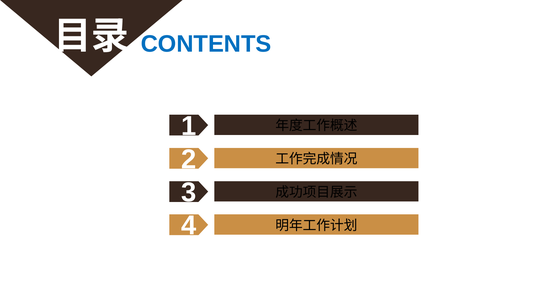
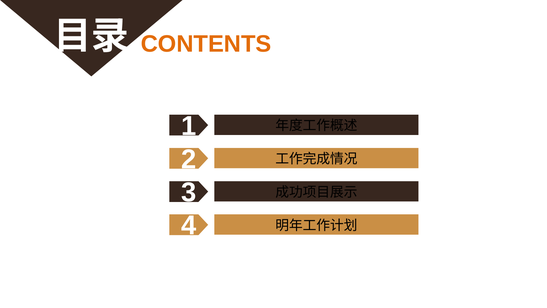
CONTENTS colour: blue -> orange
